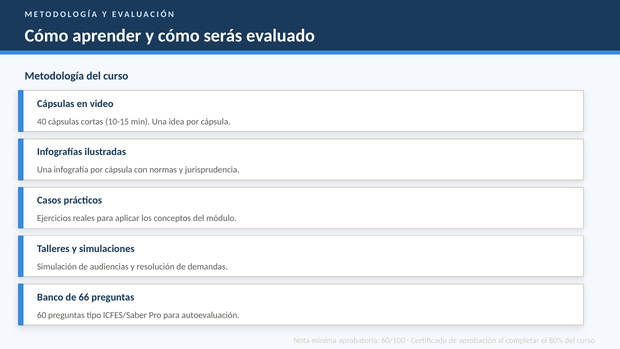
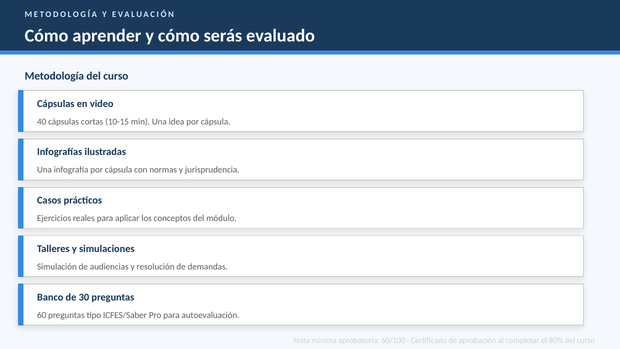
66: 66 -> 30
